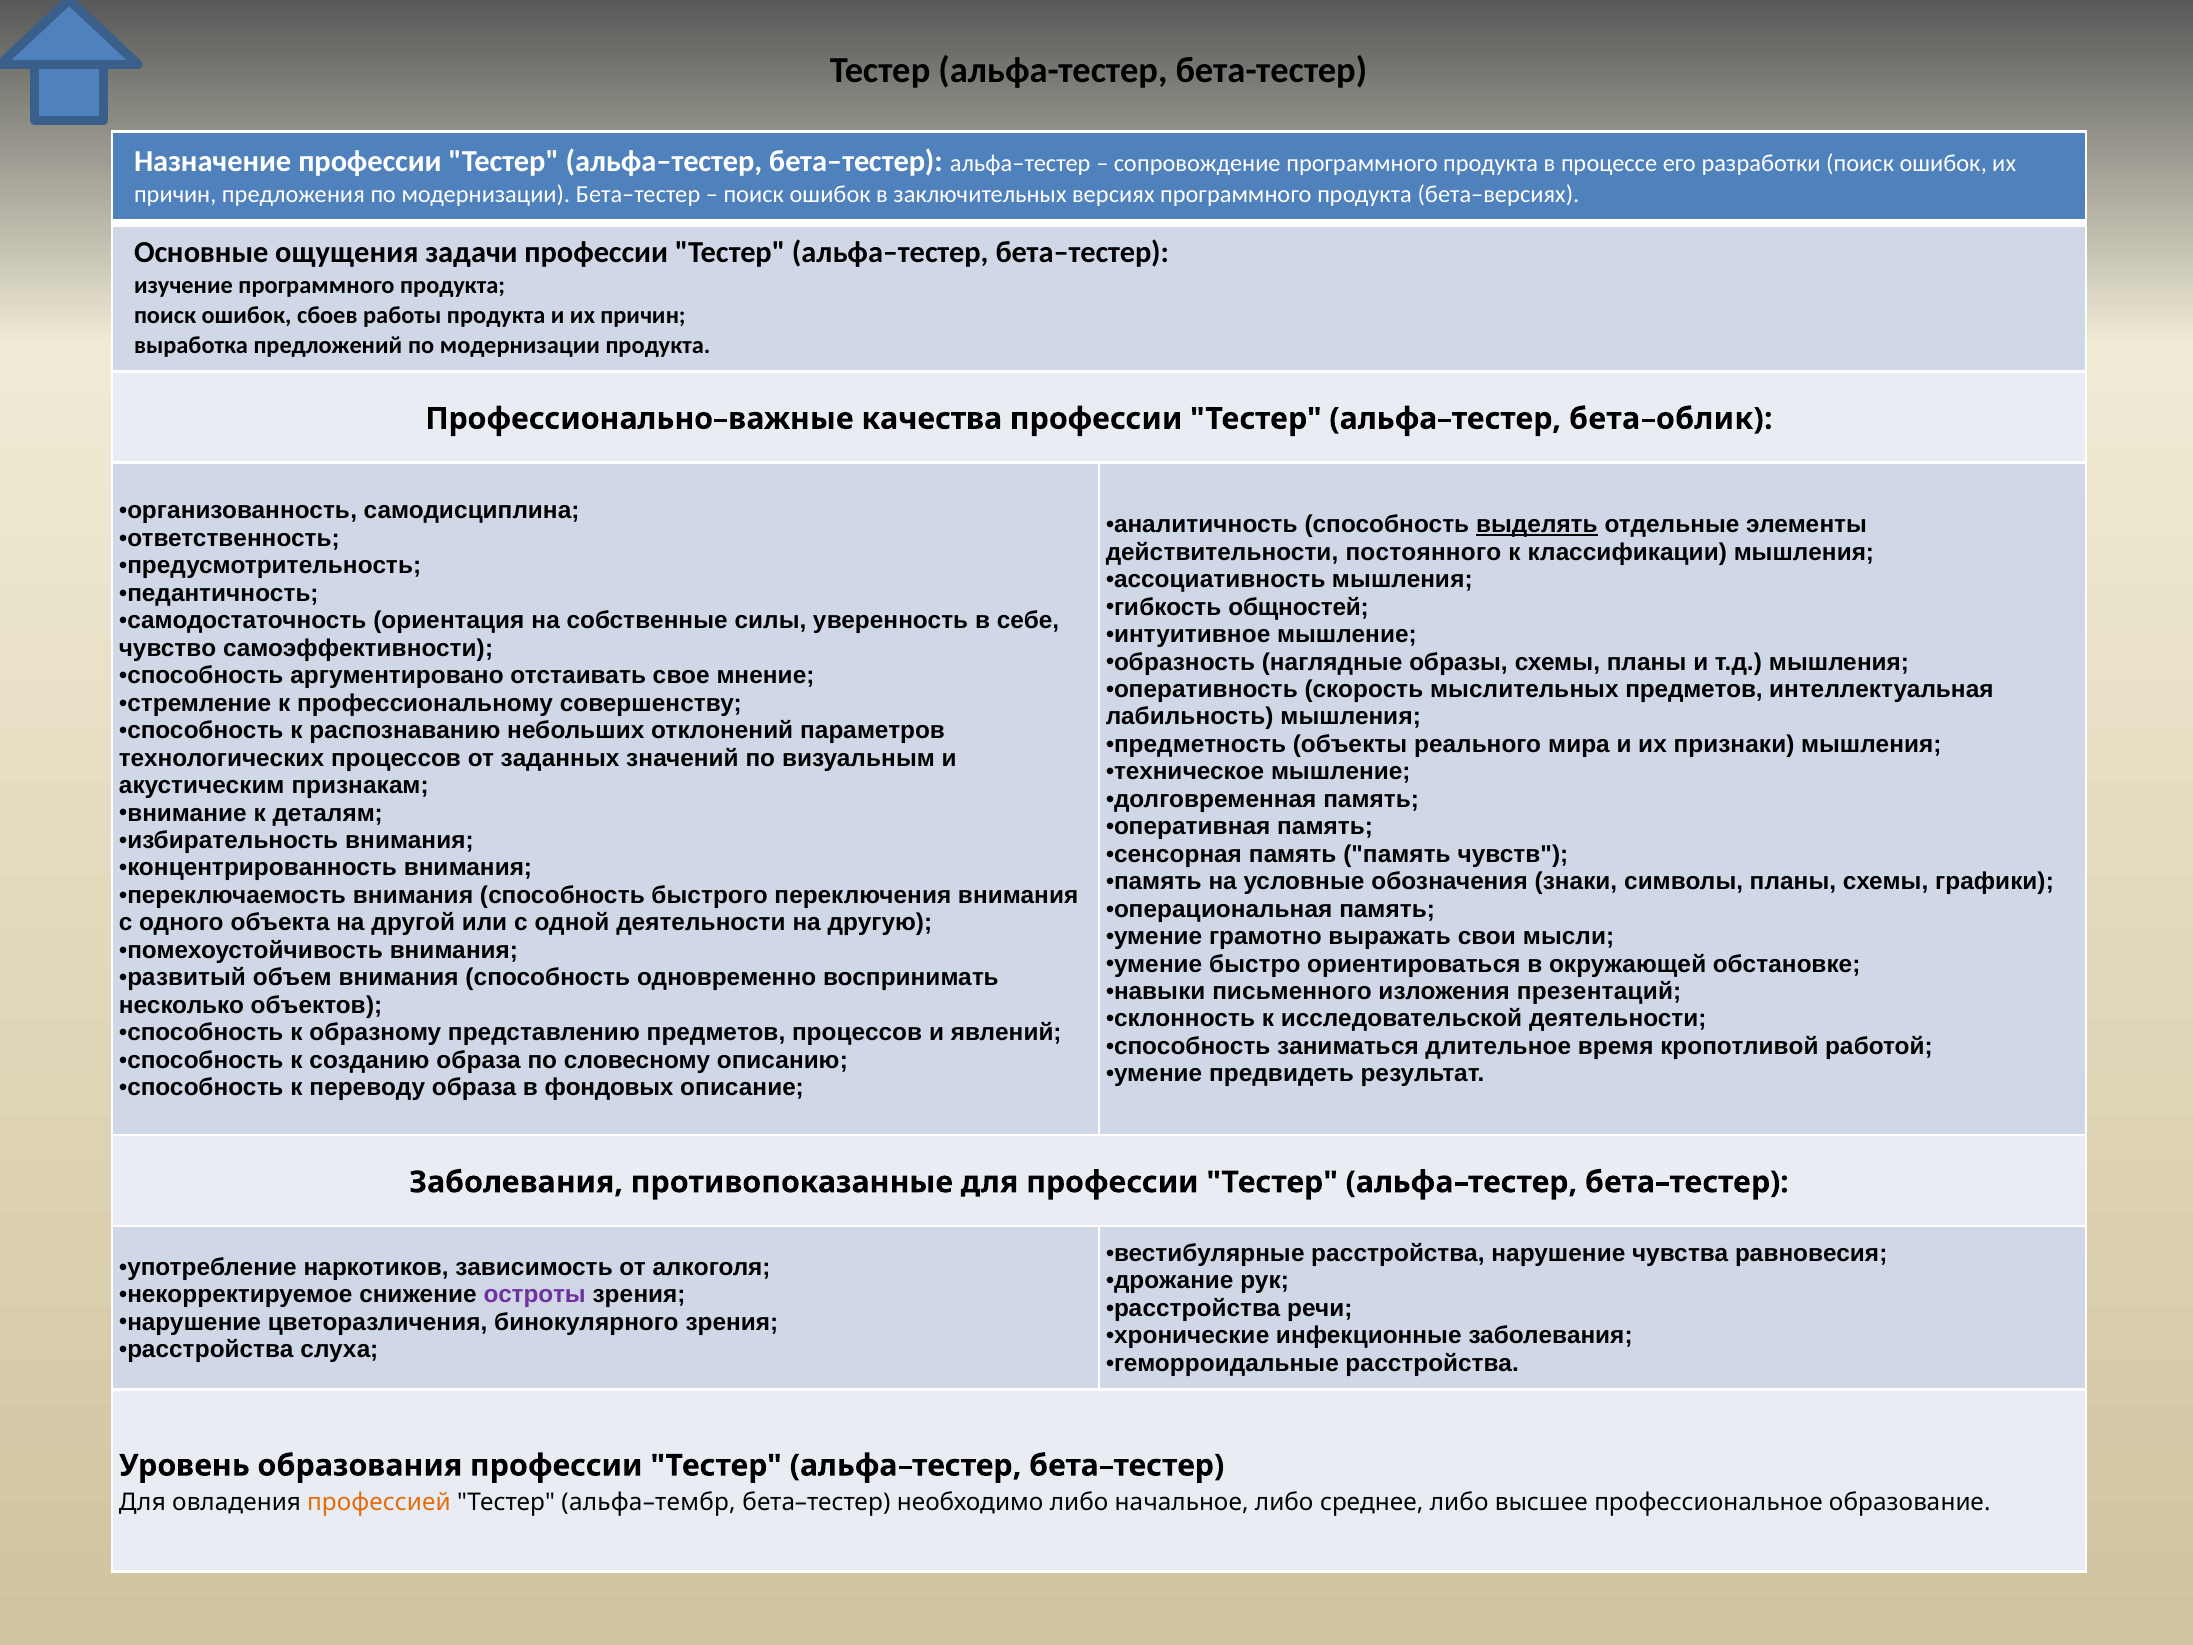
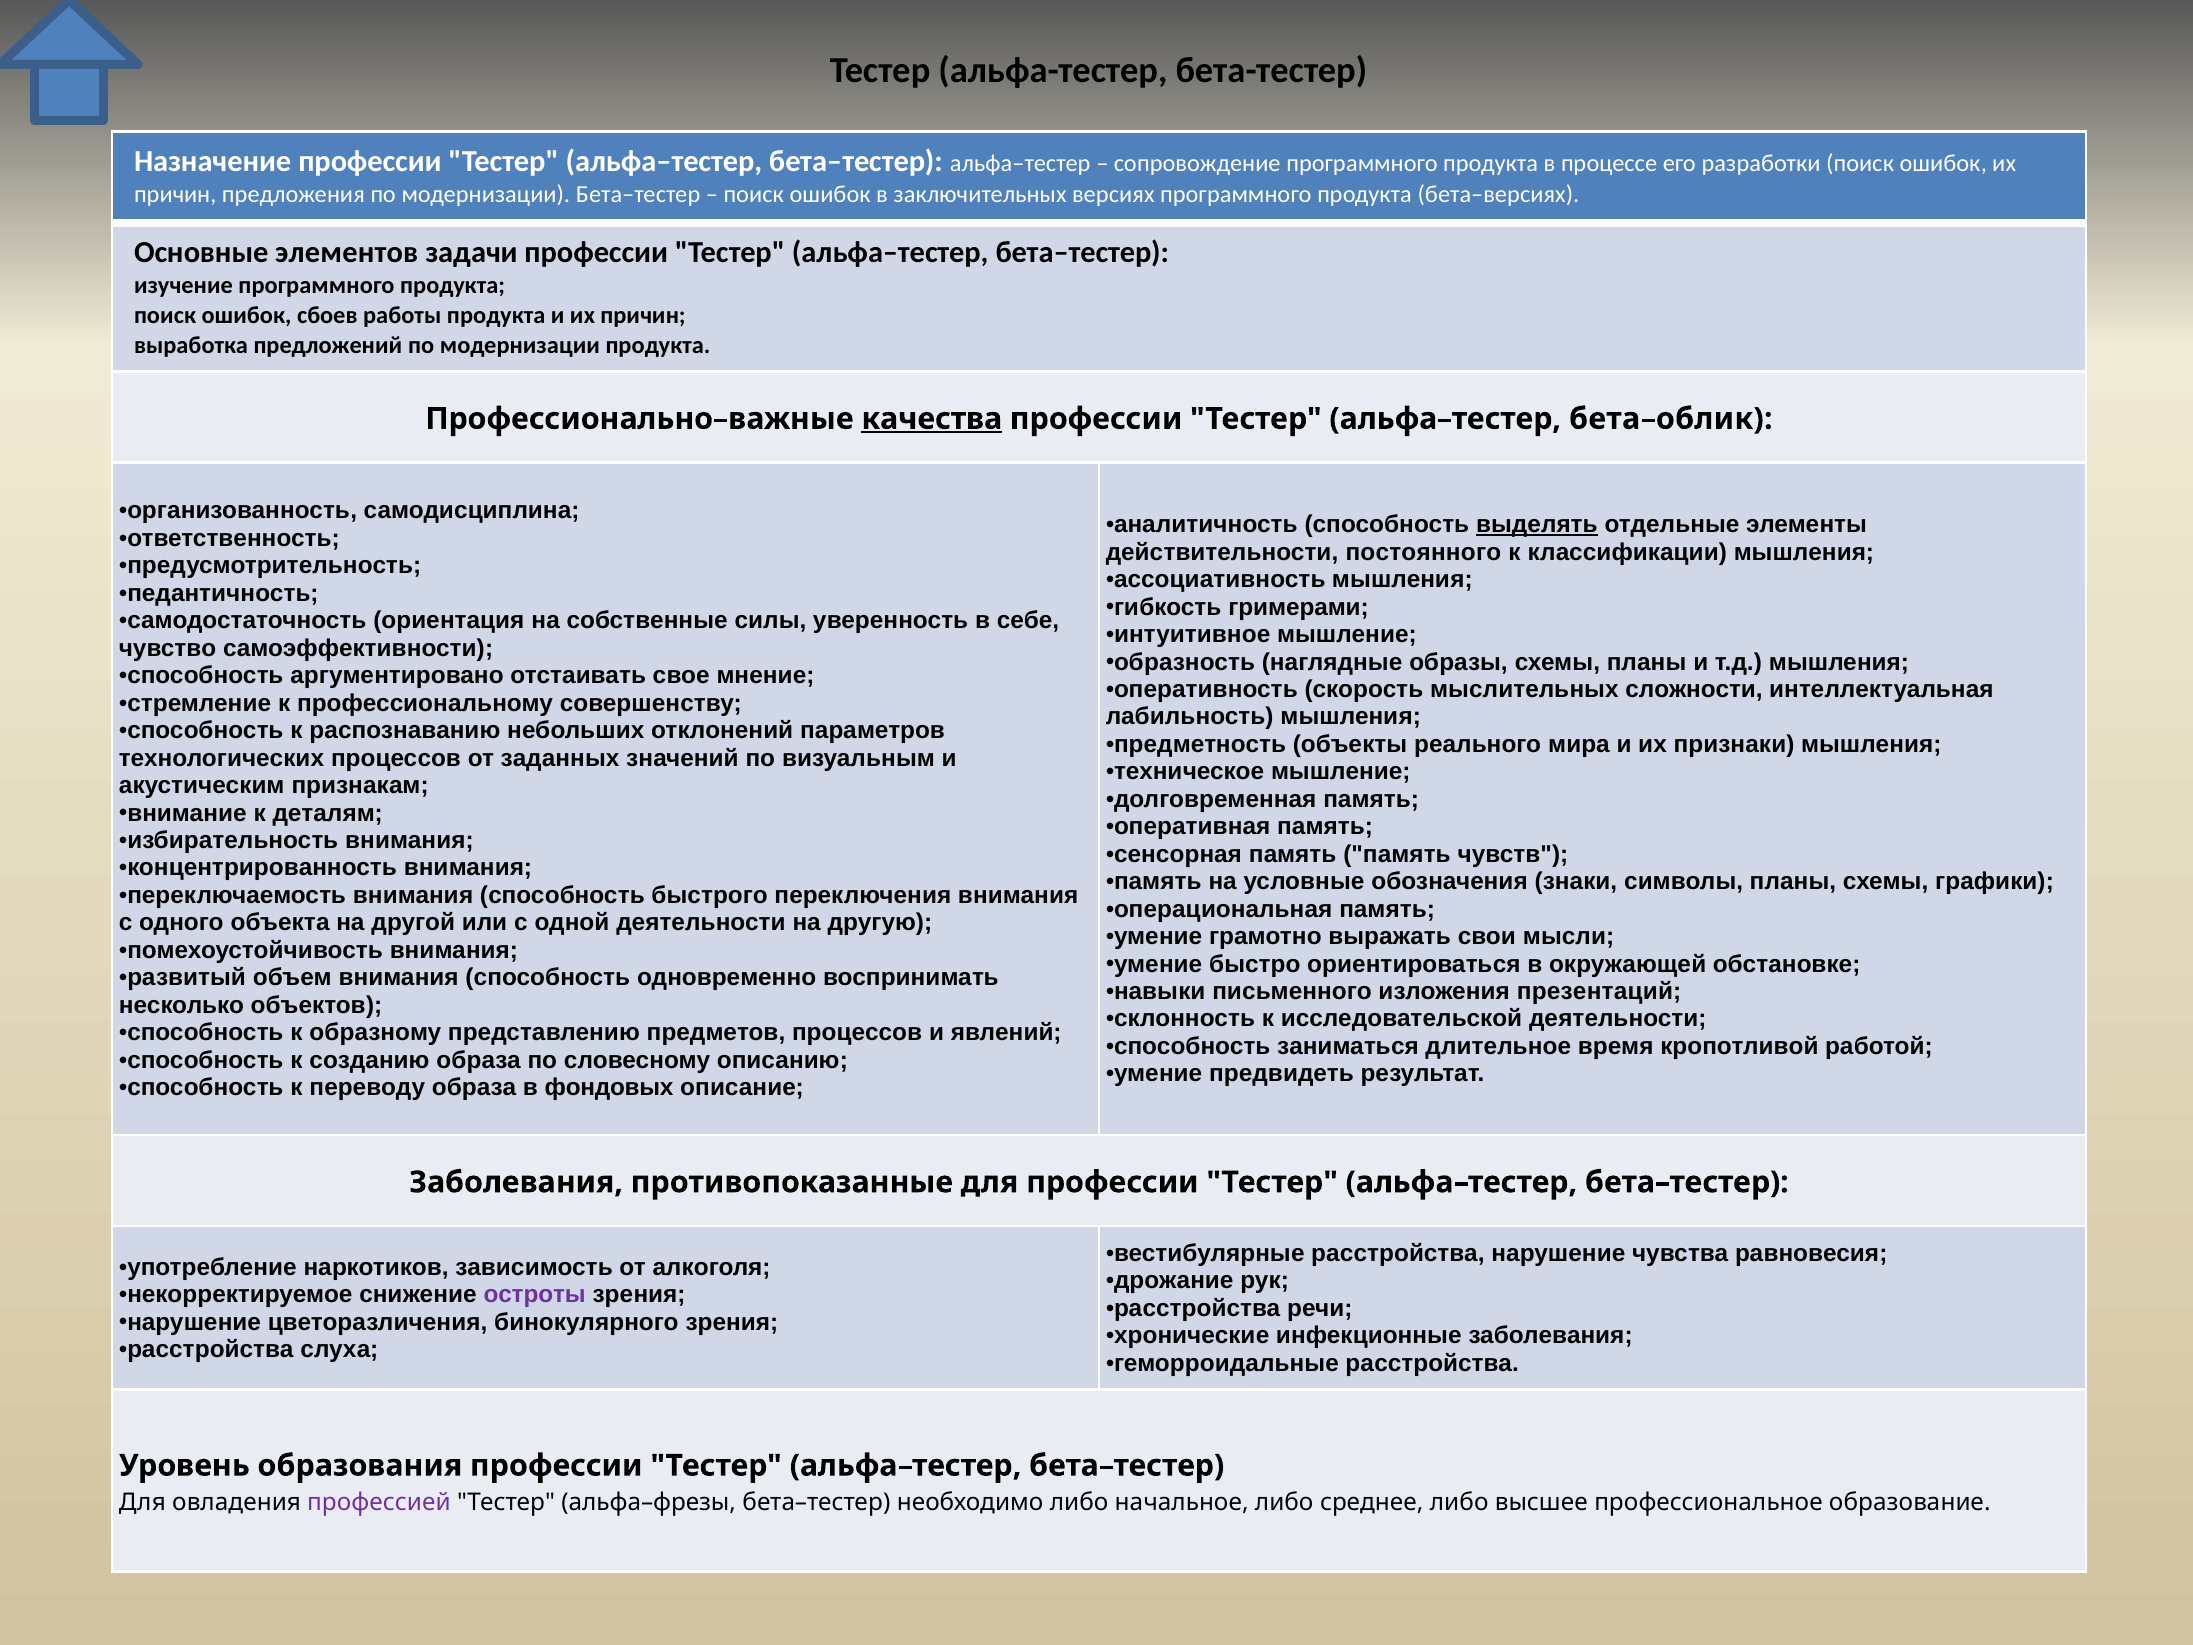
ощущения: ощущения -> элементов
качества underline: none -> present
общностей: общностей -> гримерами
мыслительных предметов: предметов -> сложности
профессией colour: orange -> purple
альфа–тембр: альфа–тембр -> альфа–фрезы
